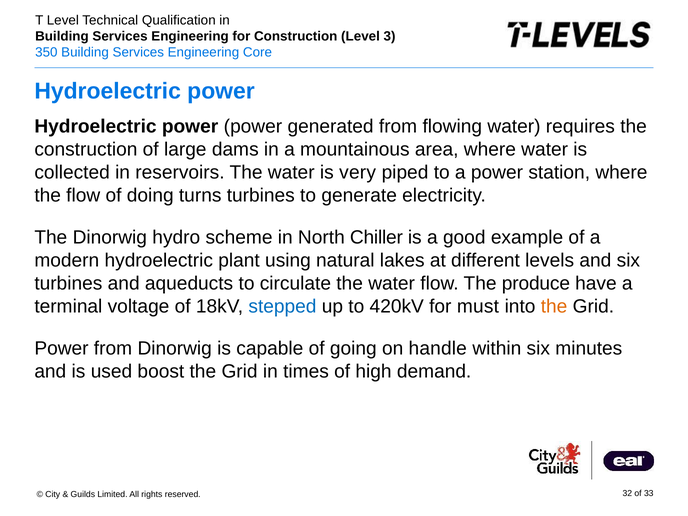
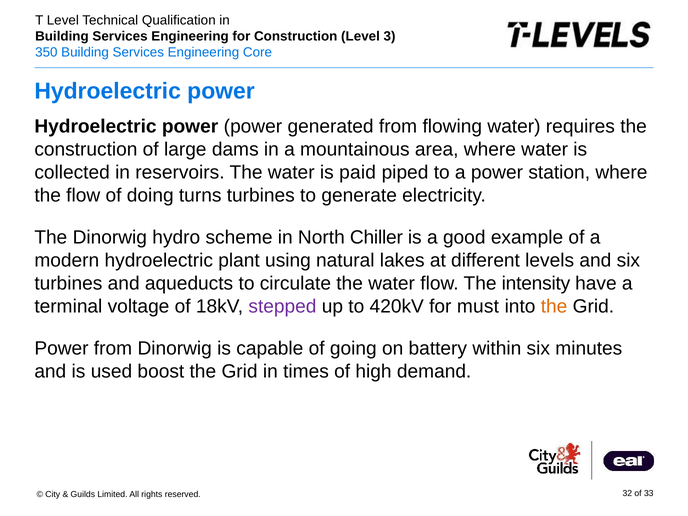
very: very -> paid
produce: produce -> intensity
stepped colour: blue -> purple
handle: handle -> battery
